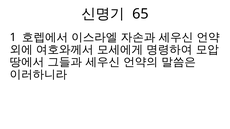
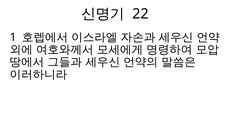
65: 65 -> 22
